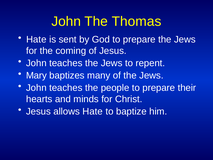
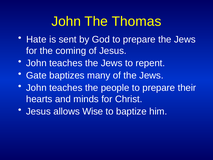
Mary: Mary -> Gate
allows Hate: Hate -> Wise
